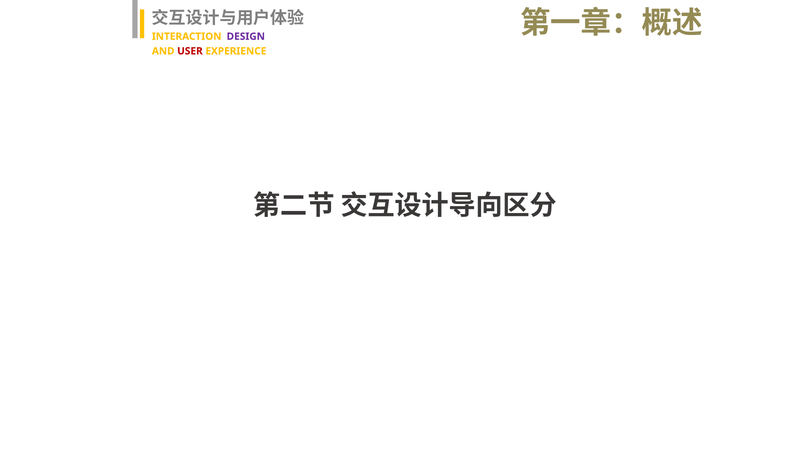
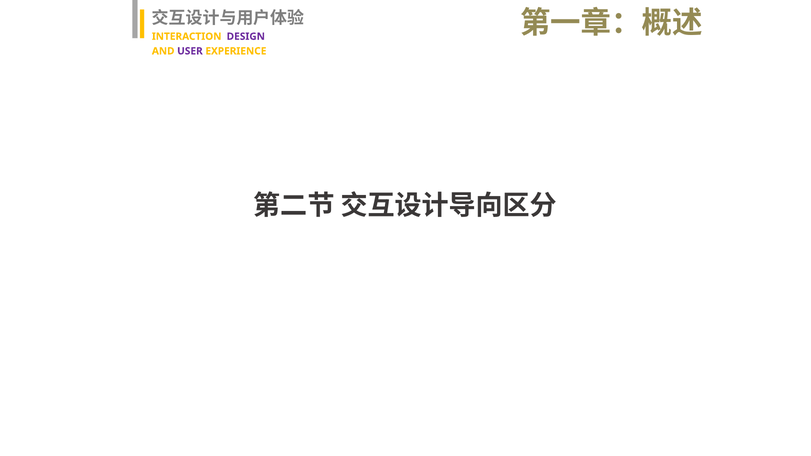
USER colour: red -> purple
